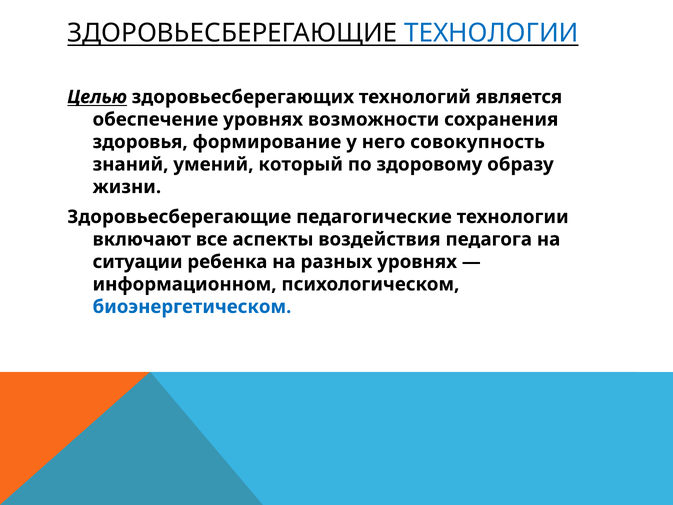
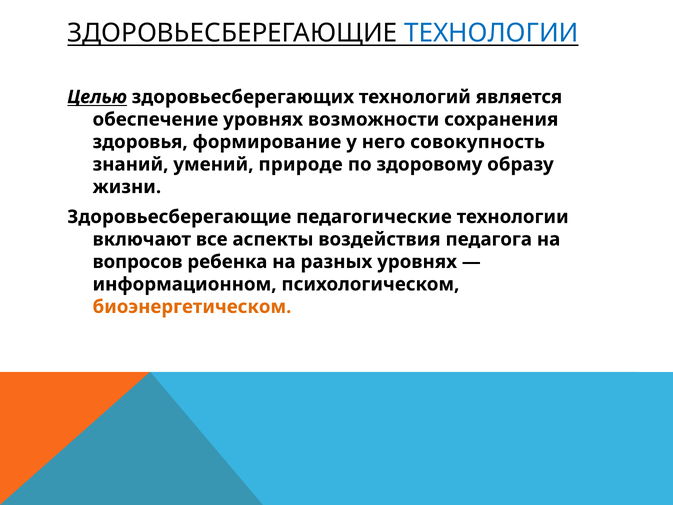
который: который -> природе
ситуации: ситуации -> вопросов
биоэнергетическом colour: blue -> orange
